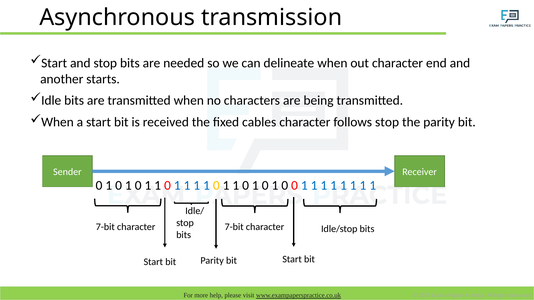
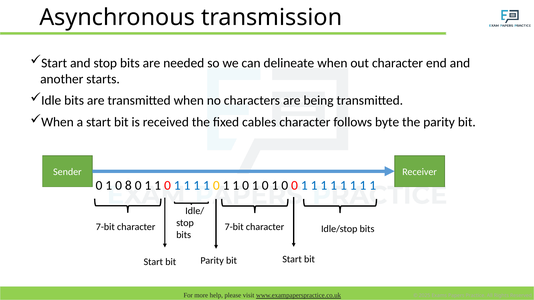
follows stop: stop -> byte
1 at (128, 186): 1 -> 8
